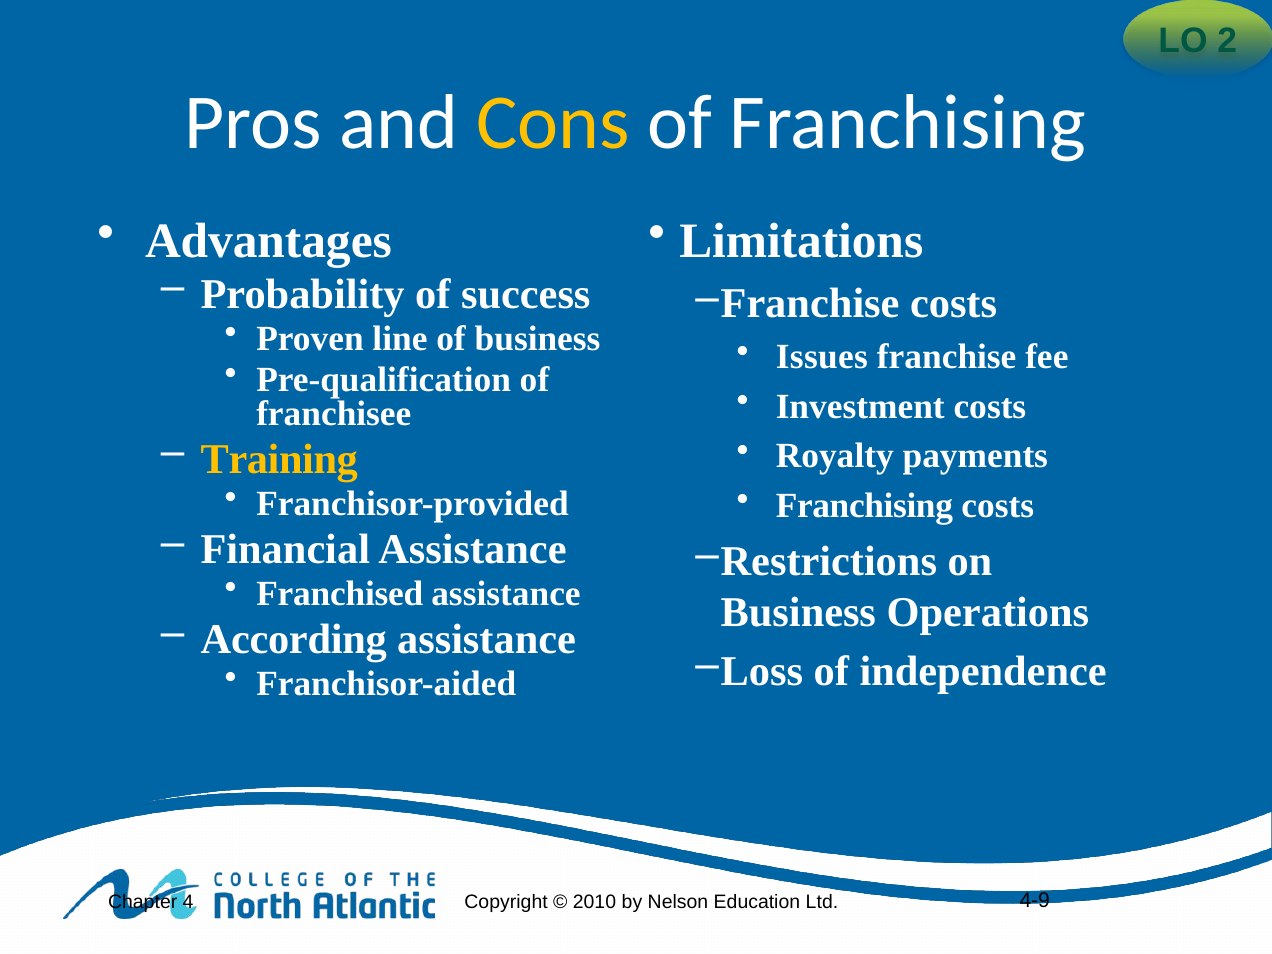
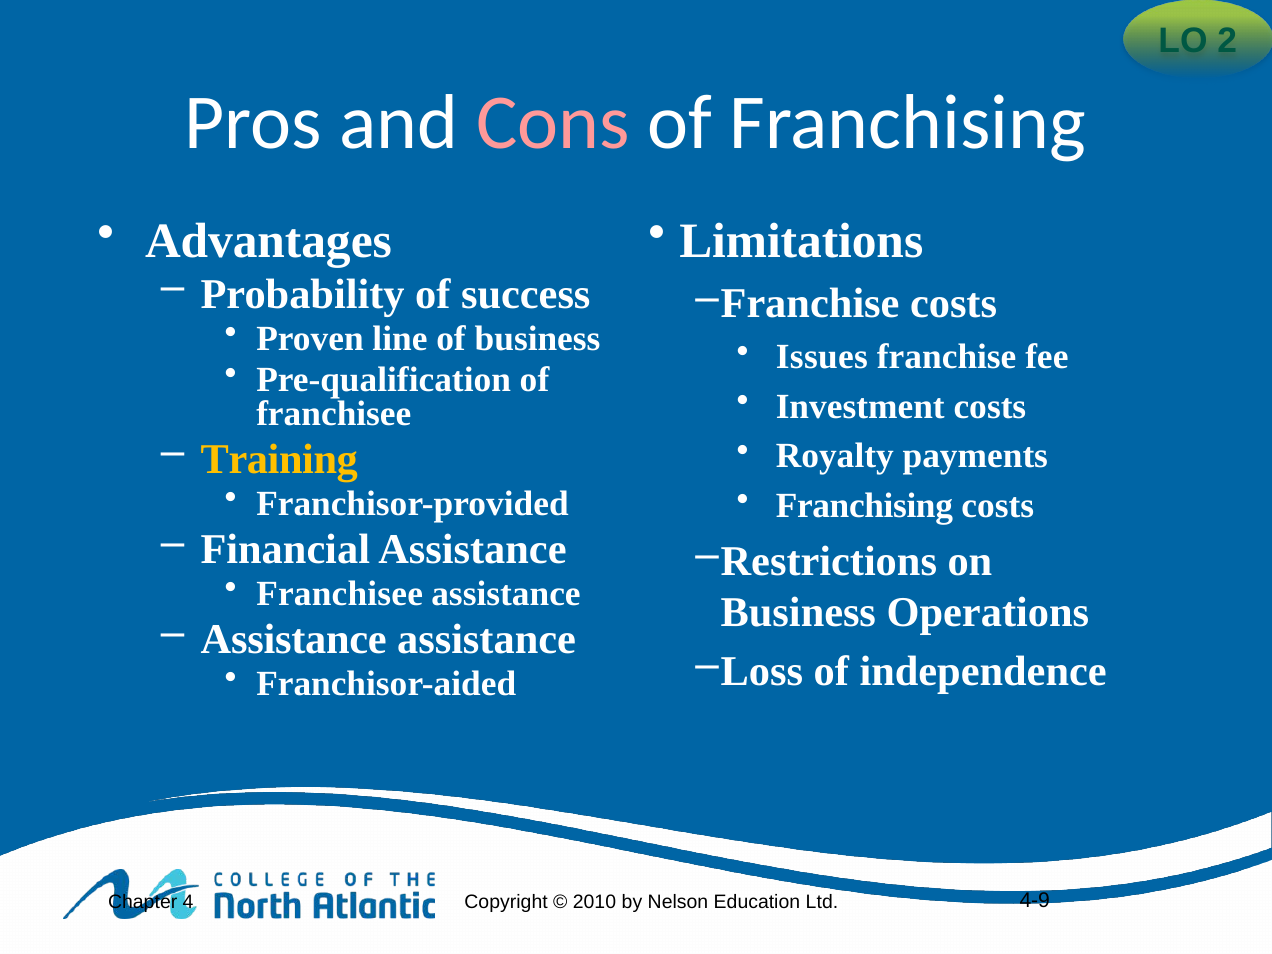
Cons colour: yellow -> pink
Franchised at (340, 594): Franchised -> Franchisee
According at (294, 640): According -> Assistance
